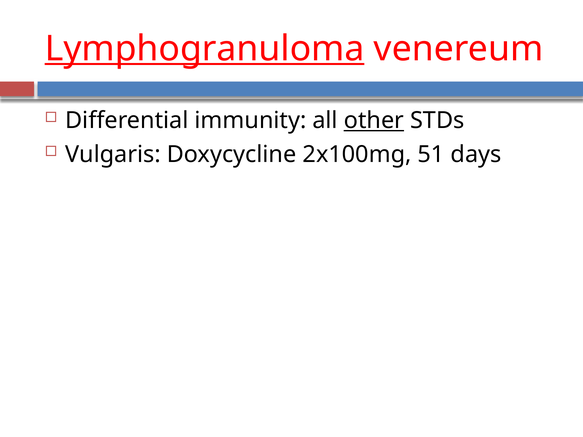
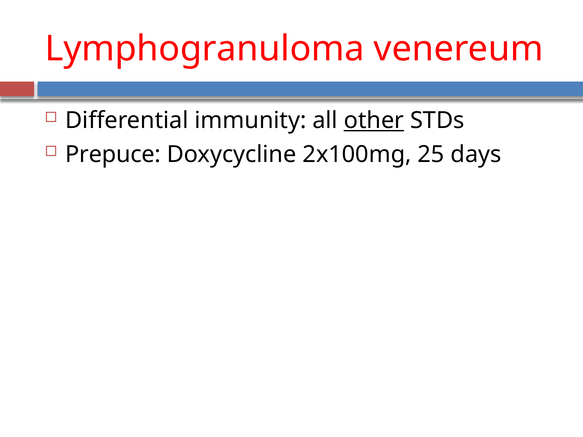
Lymphogranuloma underline: present -> none
Vulgaris: Vulgaris -> Prepuce
51: 51 -> 25
